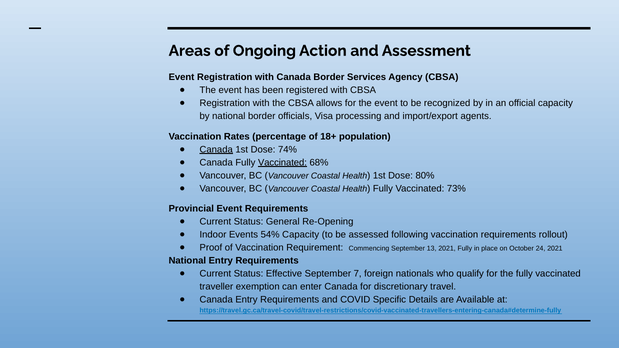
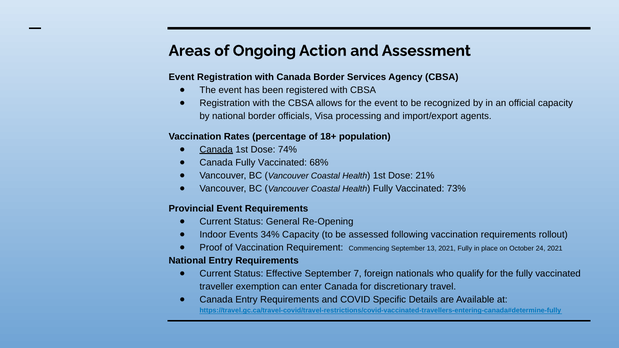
Vaccinated at (282, 163) underline: present -> none
80%: 80% -> 21%
54%: 54% -> 34%
